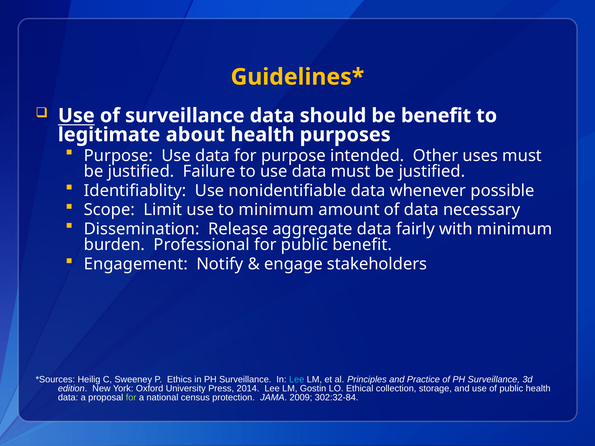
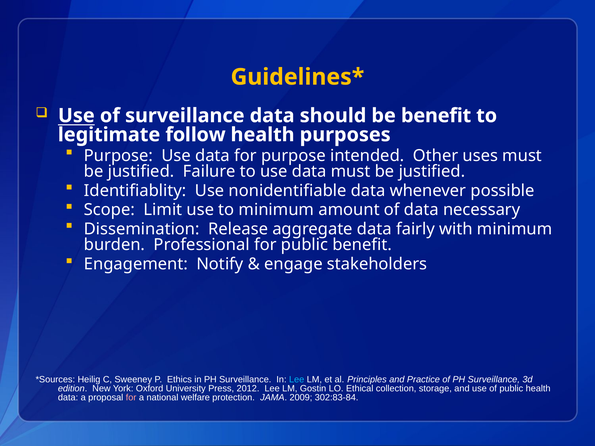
about: about -> follow
2014: 2014 -> 2012
for at (131, 398) colour: light green -> pink
census: census -> welfare
302:32-84: 302:32-84 -> 302:83-84
